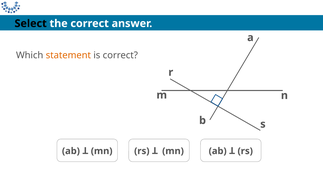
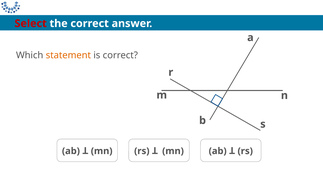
Select colour: black -> red
